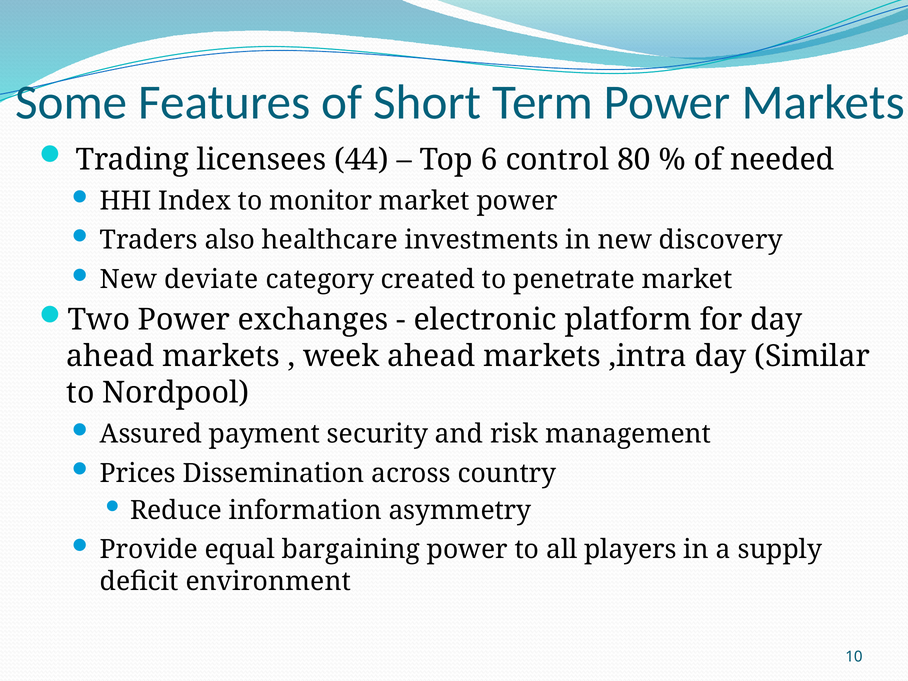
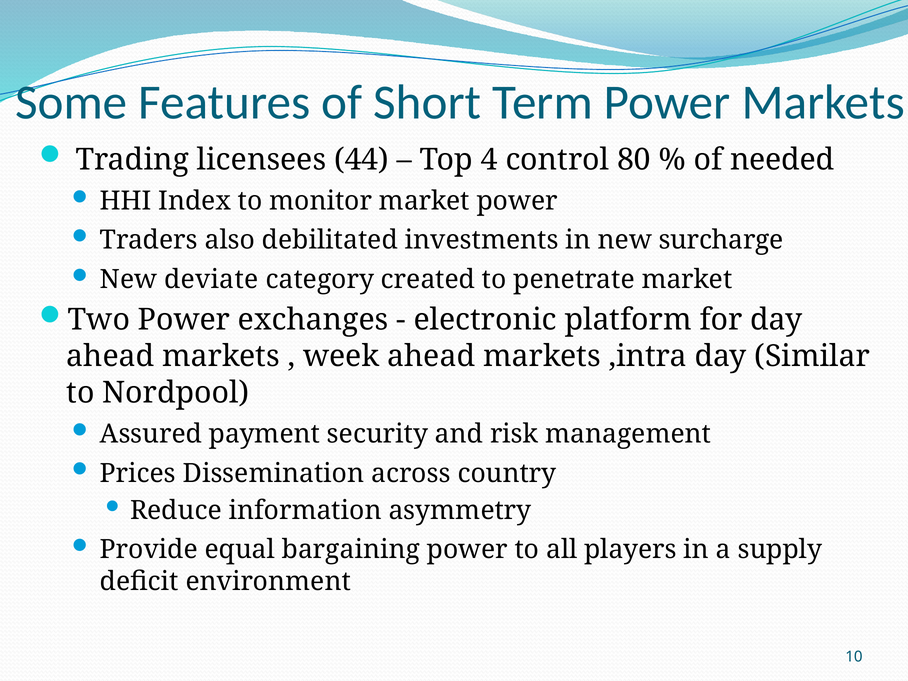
6: 6 -> 4
healthcare: healthcare -> debilitated
discovery: discovery -> surcharge
